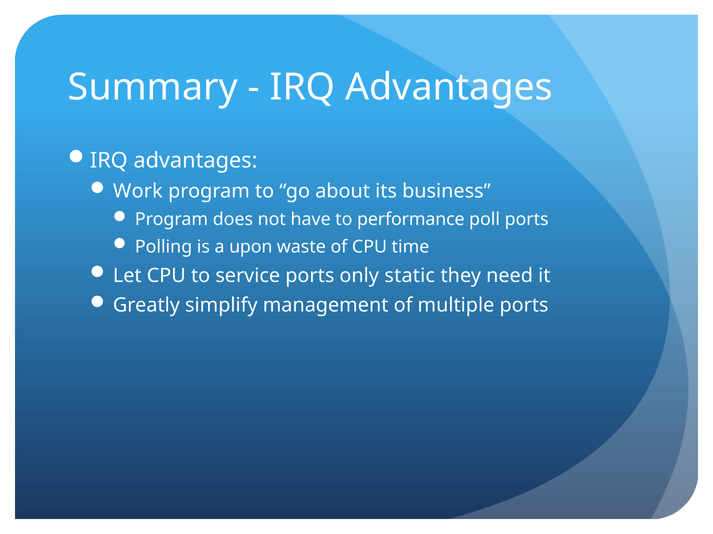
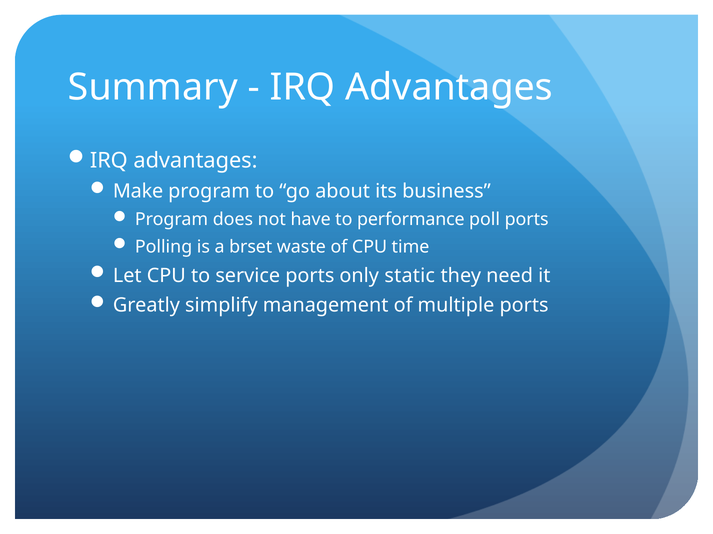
Work: Work -> Make
upon: upon -> brset
